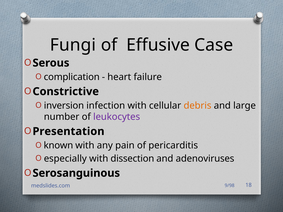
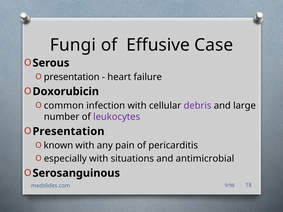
complication at (72, 77): complication -> presentation
Constrictive: Constrictive -> Doxorubicin
inversion: inversion -> common
debris colour: orange -> purple
dissection: dissection -> situations
adenoviruses: adenoviruses -> antimicrobial
